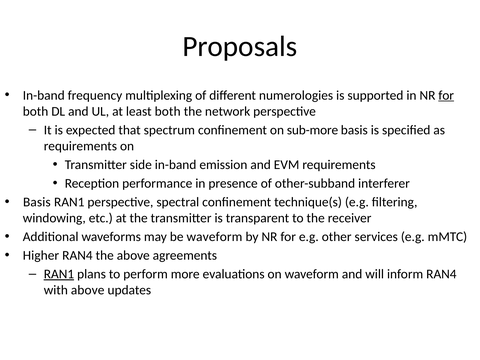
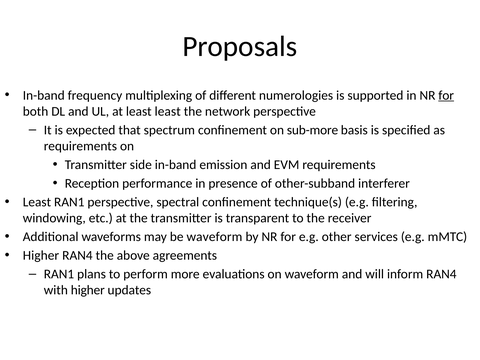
least both: both -> least
Basis at (37, 202): Basis -> Least
RAN1 at (59, 274) underline: present -> none
with above: above -> higher
